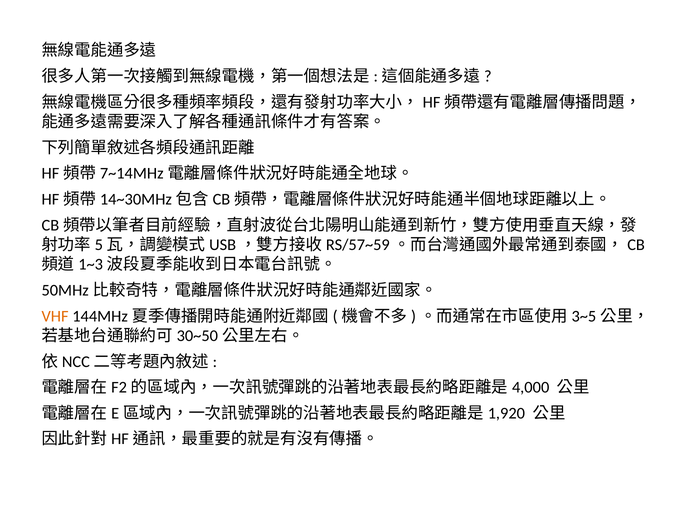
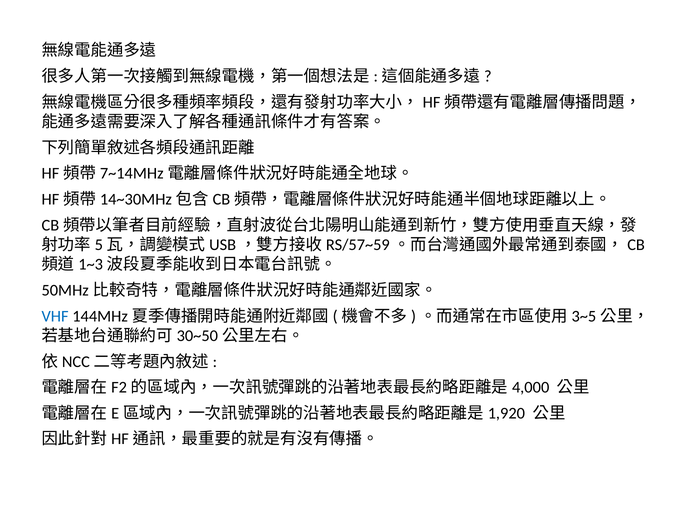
VHF colour: orange -> blue
